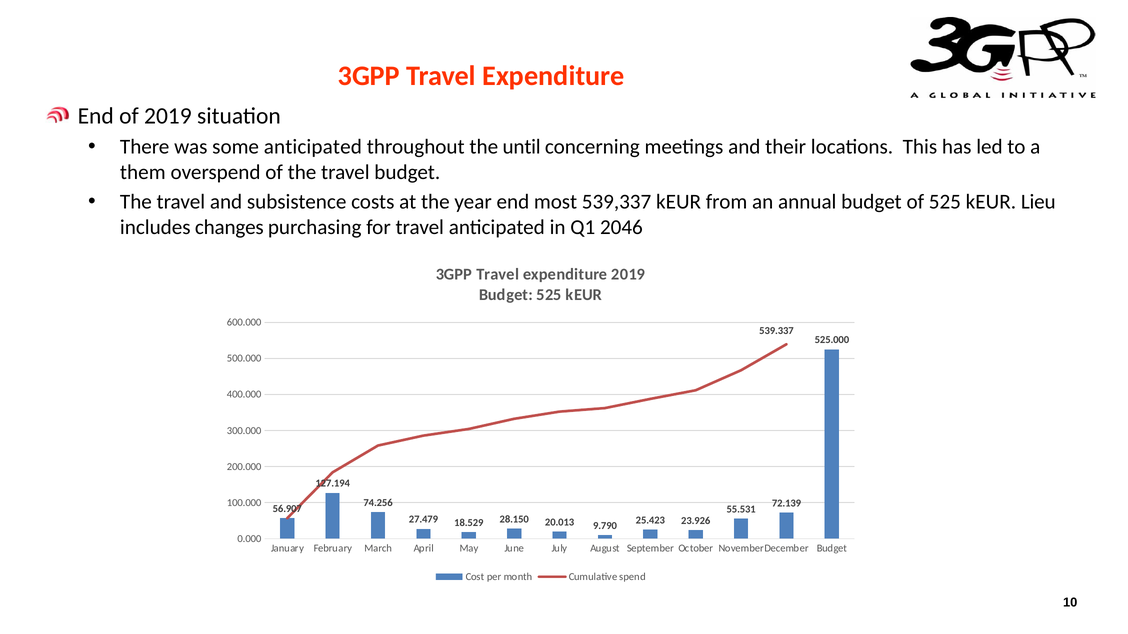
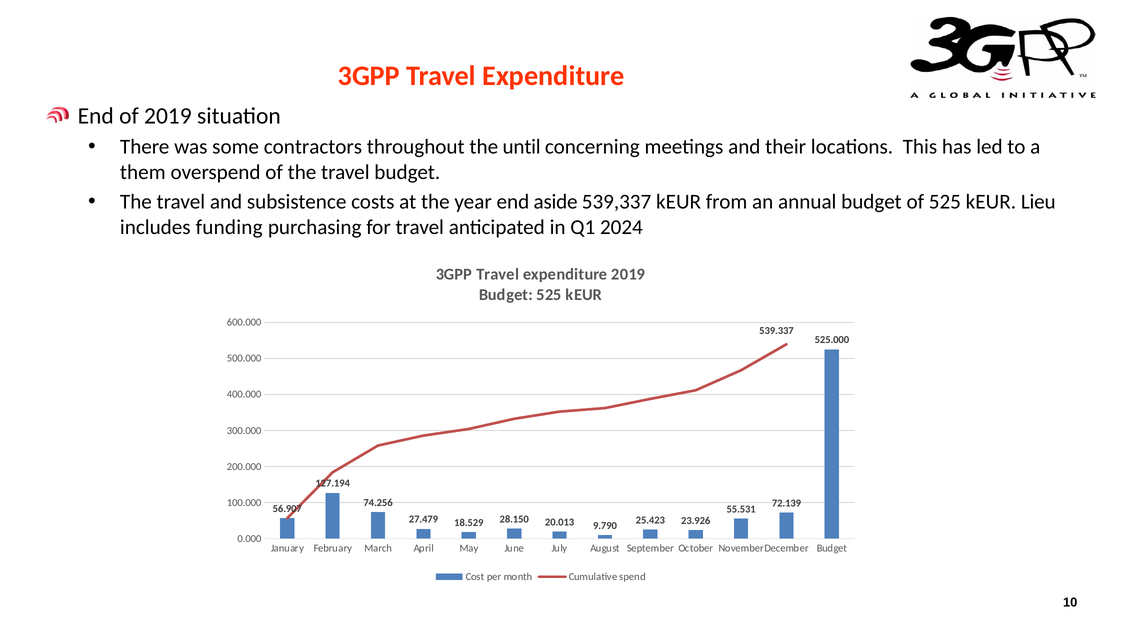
some anticipated: anticipated -> contractors
most: most -> aside
changes: changes -> funding
2046: 2046 -> 2024
